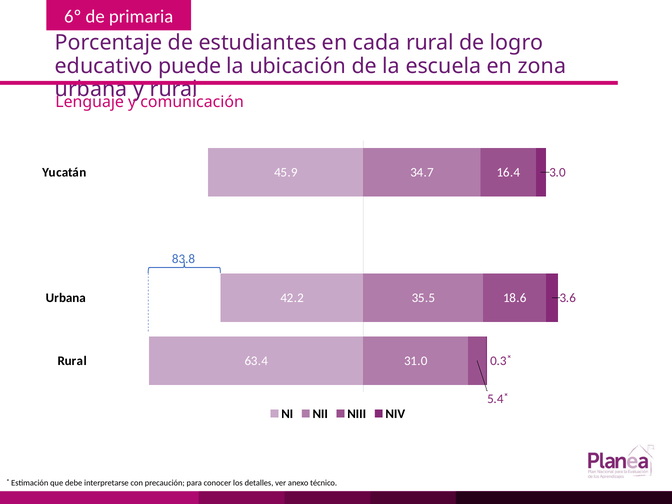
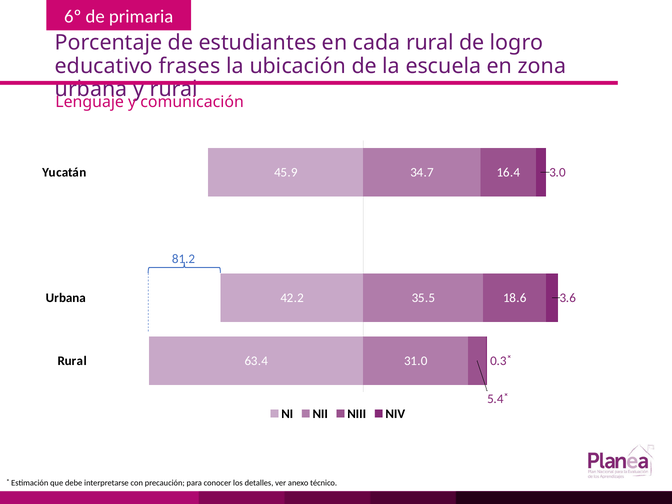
puede: puede -> frases
83.8: 83.8 -> 81.2
